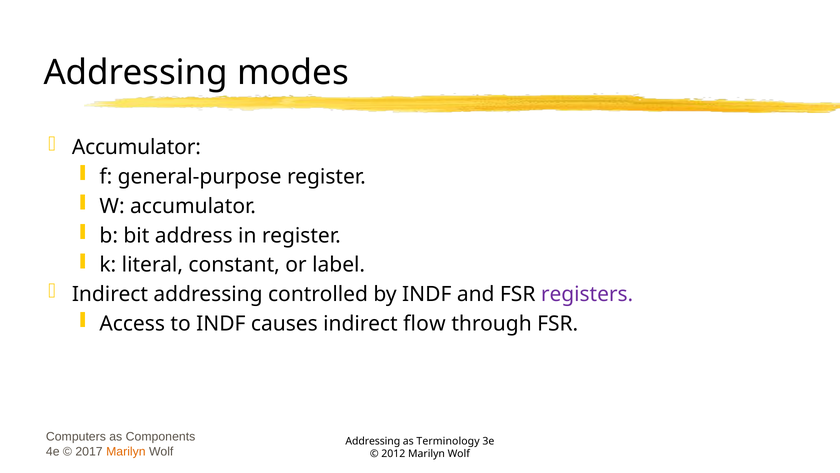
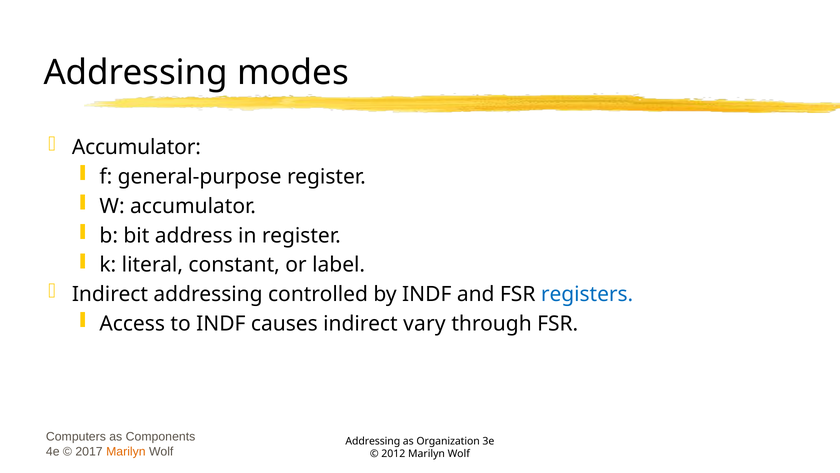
registers colour: purple -> blue
flow: flow -> vary
Terminology: Terminology -> Organization
